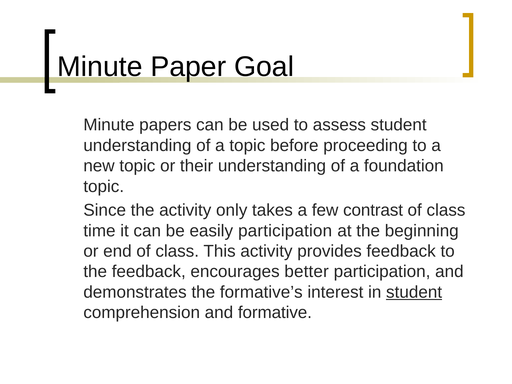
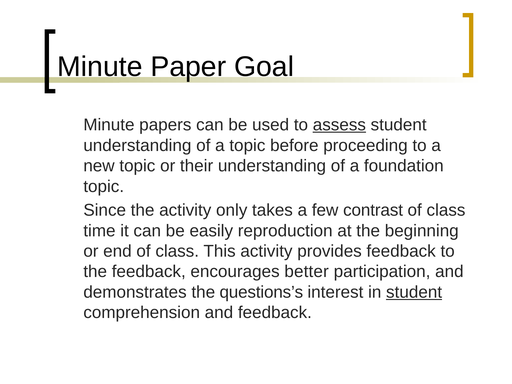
assess underline: none -> present
easily participation: participation -> reproduction
formative’s: formative’s -> questions’s
and formative: formative -> feedback
